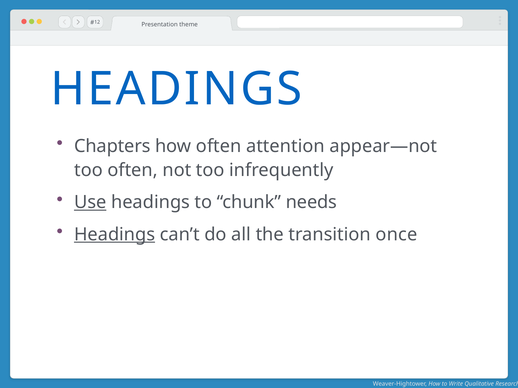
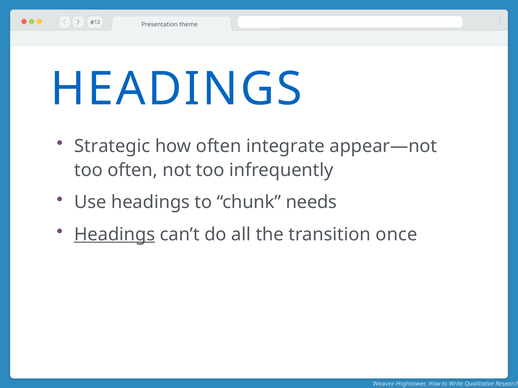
Chapters: Chapters -> Strategic
attention: attention -> integrate
Use underline: present -> none
